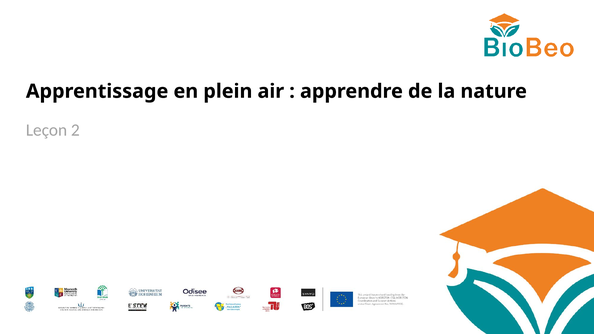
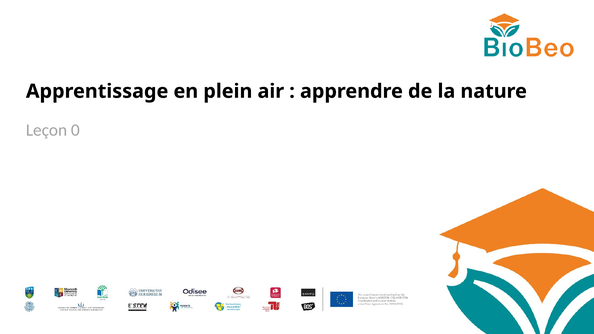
2: 2 -> 0
